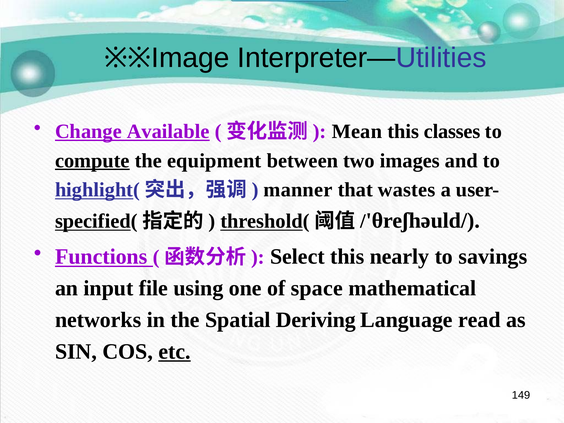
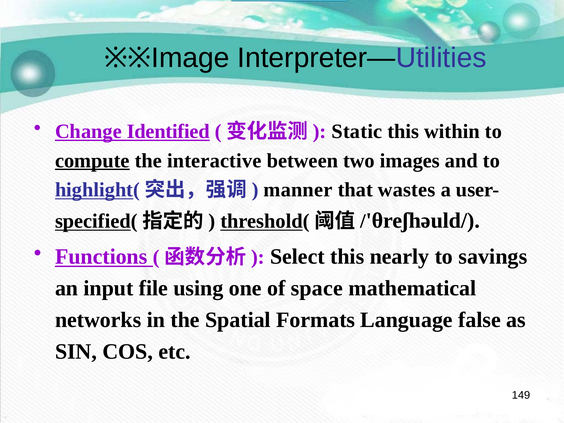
Available: Available -> Identified
Mean: Mean -> Static
classes: classes -> within
equipment: equipment -> interactive
Deriving: Deriving -> Formats
read: read -> false
etc underline: present -> none
